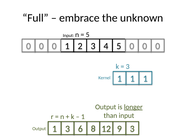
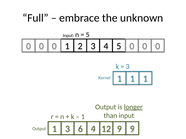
6 8: 8 -> 4
9 3: 3 -> 9
